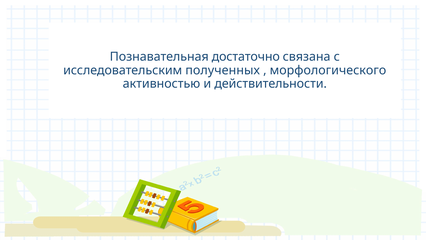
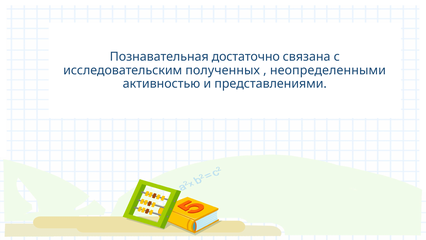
морфологического: морфологического -> неопределенными
действительности: действительности -> представлениями
